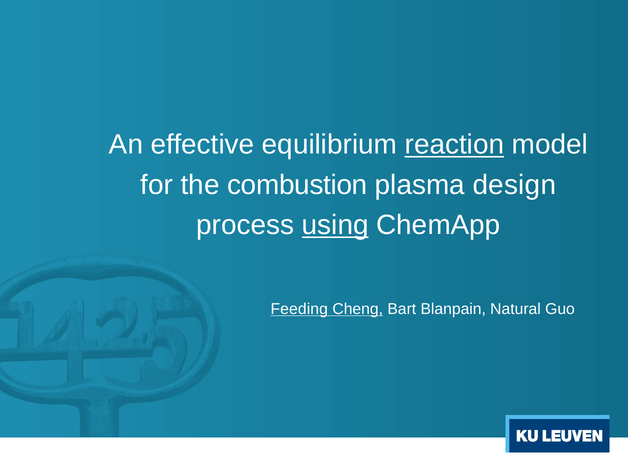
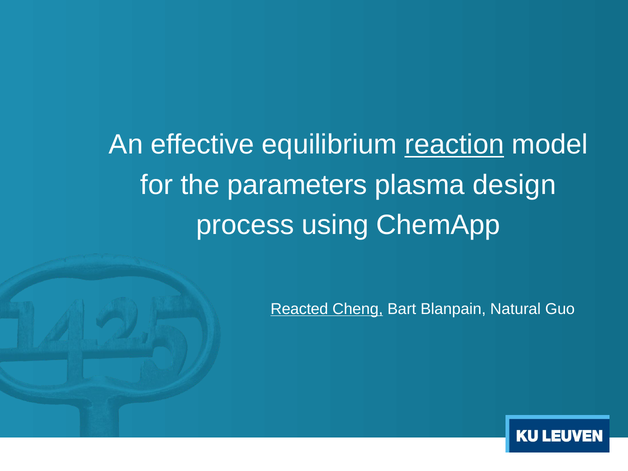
combustion: combustion -> parameters
using underline: present -> none
Feeding: Feeding -> Reacted
